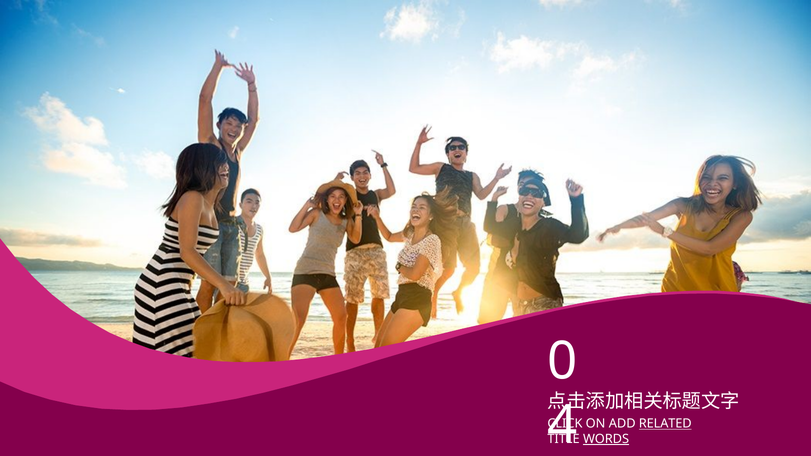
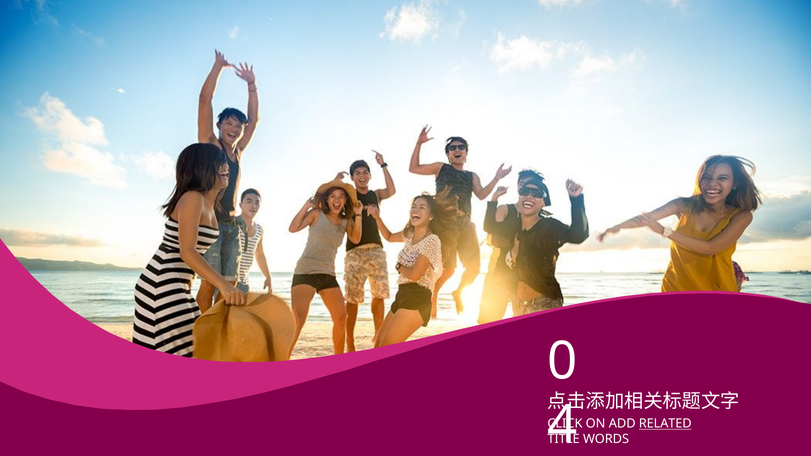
WORDS underline: present -> none
